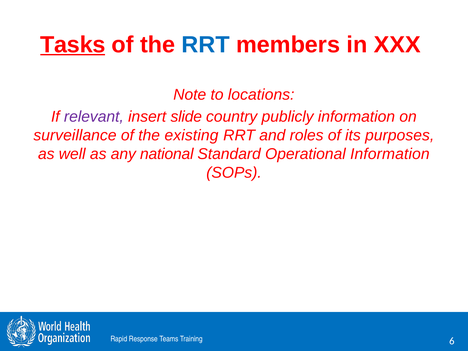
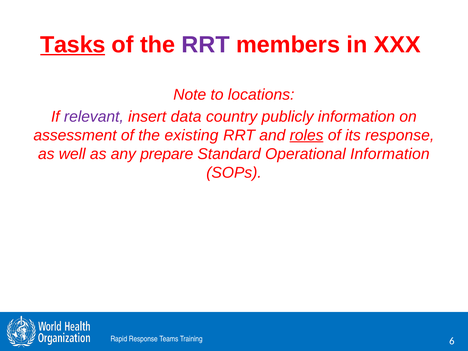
RRT at (206, 45) colour: blue -> purple
slide: slide -> data
surveillance: surveillance -> assessment
roles underline: none -> present
its purposes: purposes -> response
national: national -> prepare
